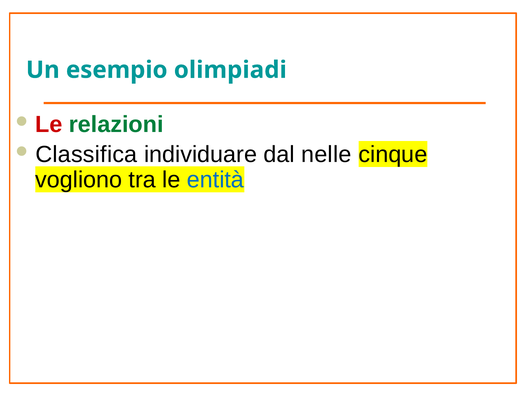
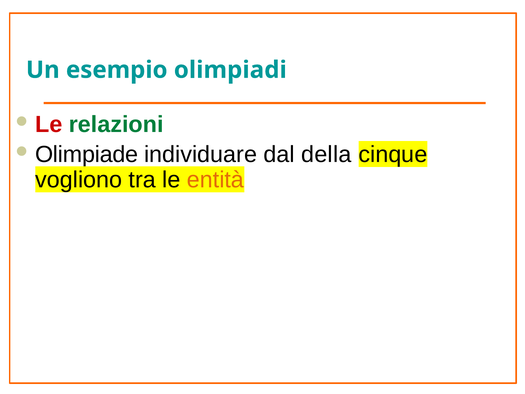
Classifica: Classifica -> Olimpiade
nelle: nelle -> della
entità colour: blue -> orange
